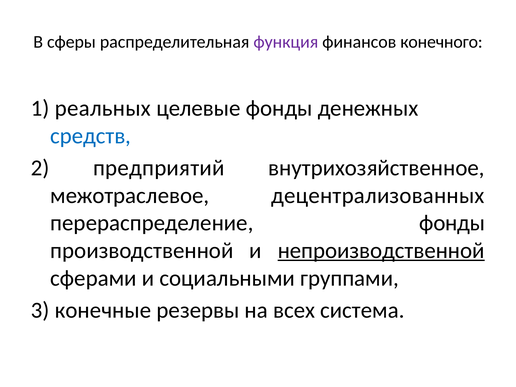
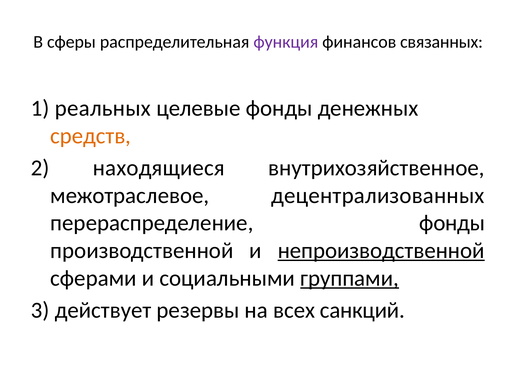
конечного: конечного -> связанных
средств colour: blue -> orange
предприятий: предприятий -> находящиеся
группами underline: none -> present
конечные: конечные -> действует
система: система -> санкций
